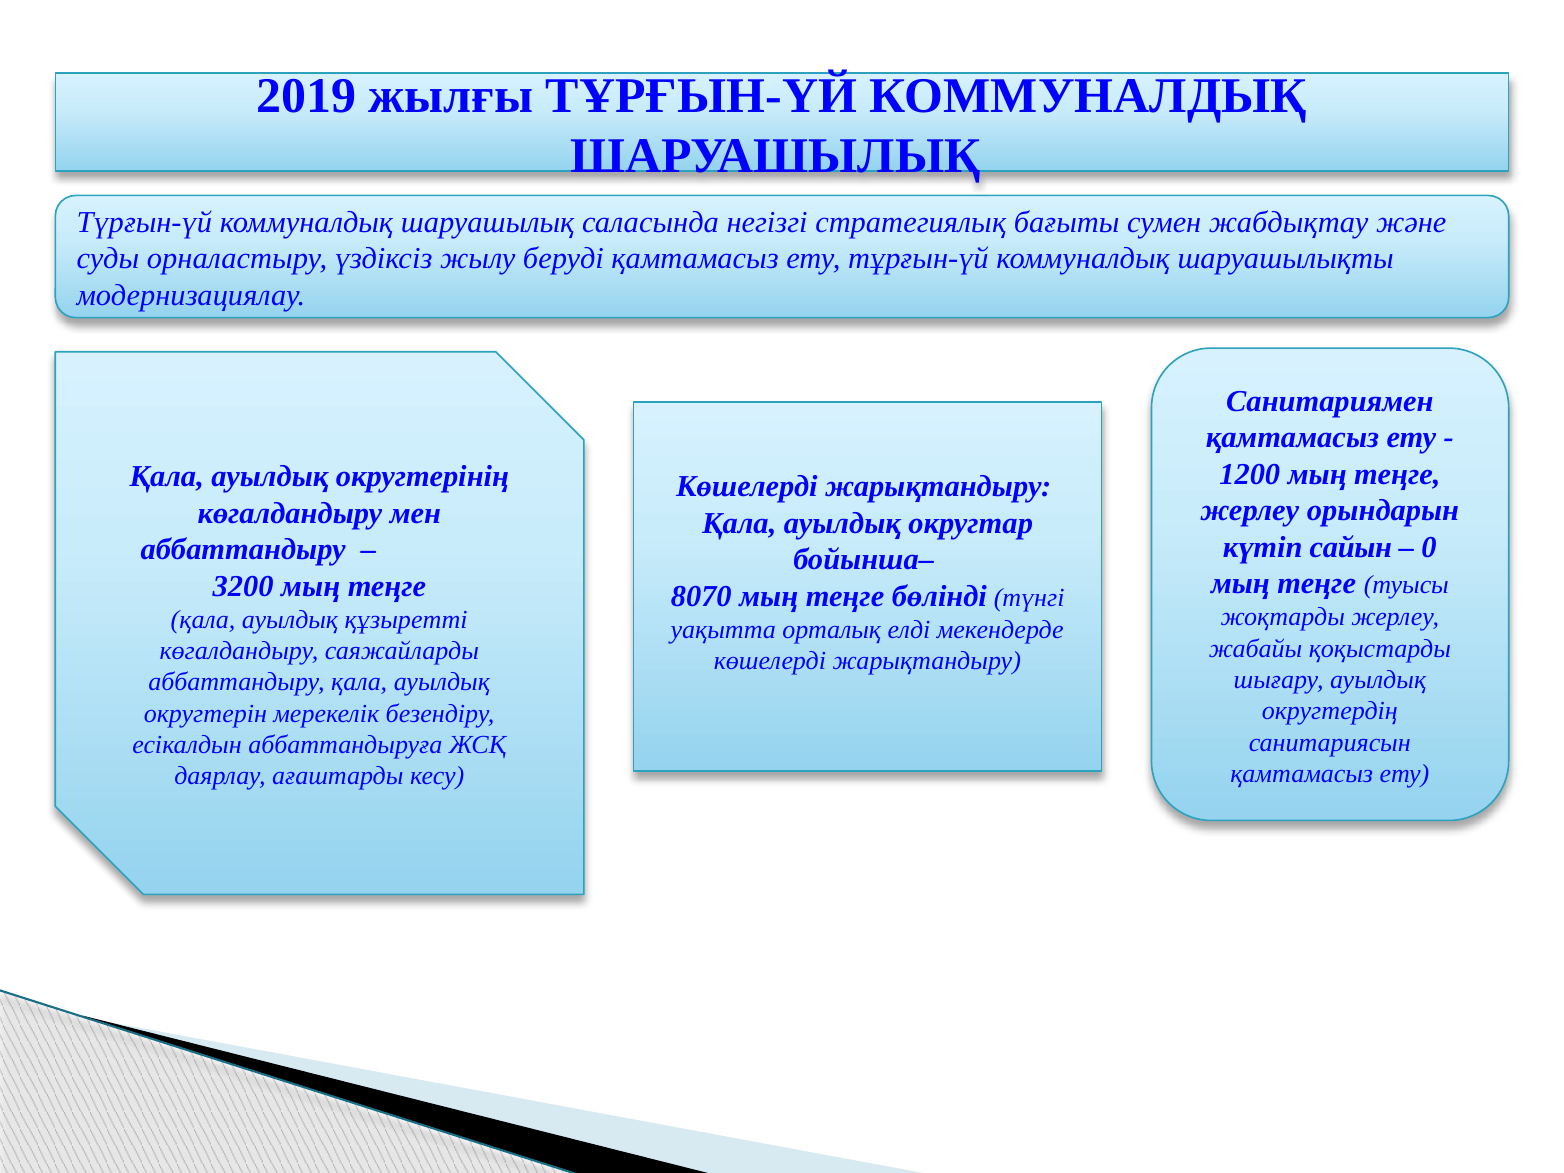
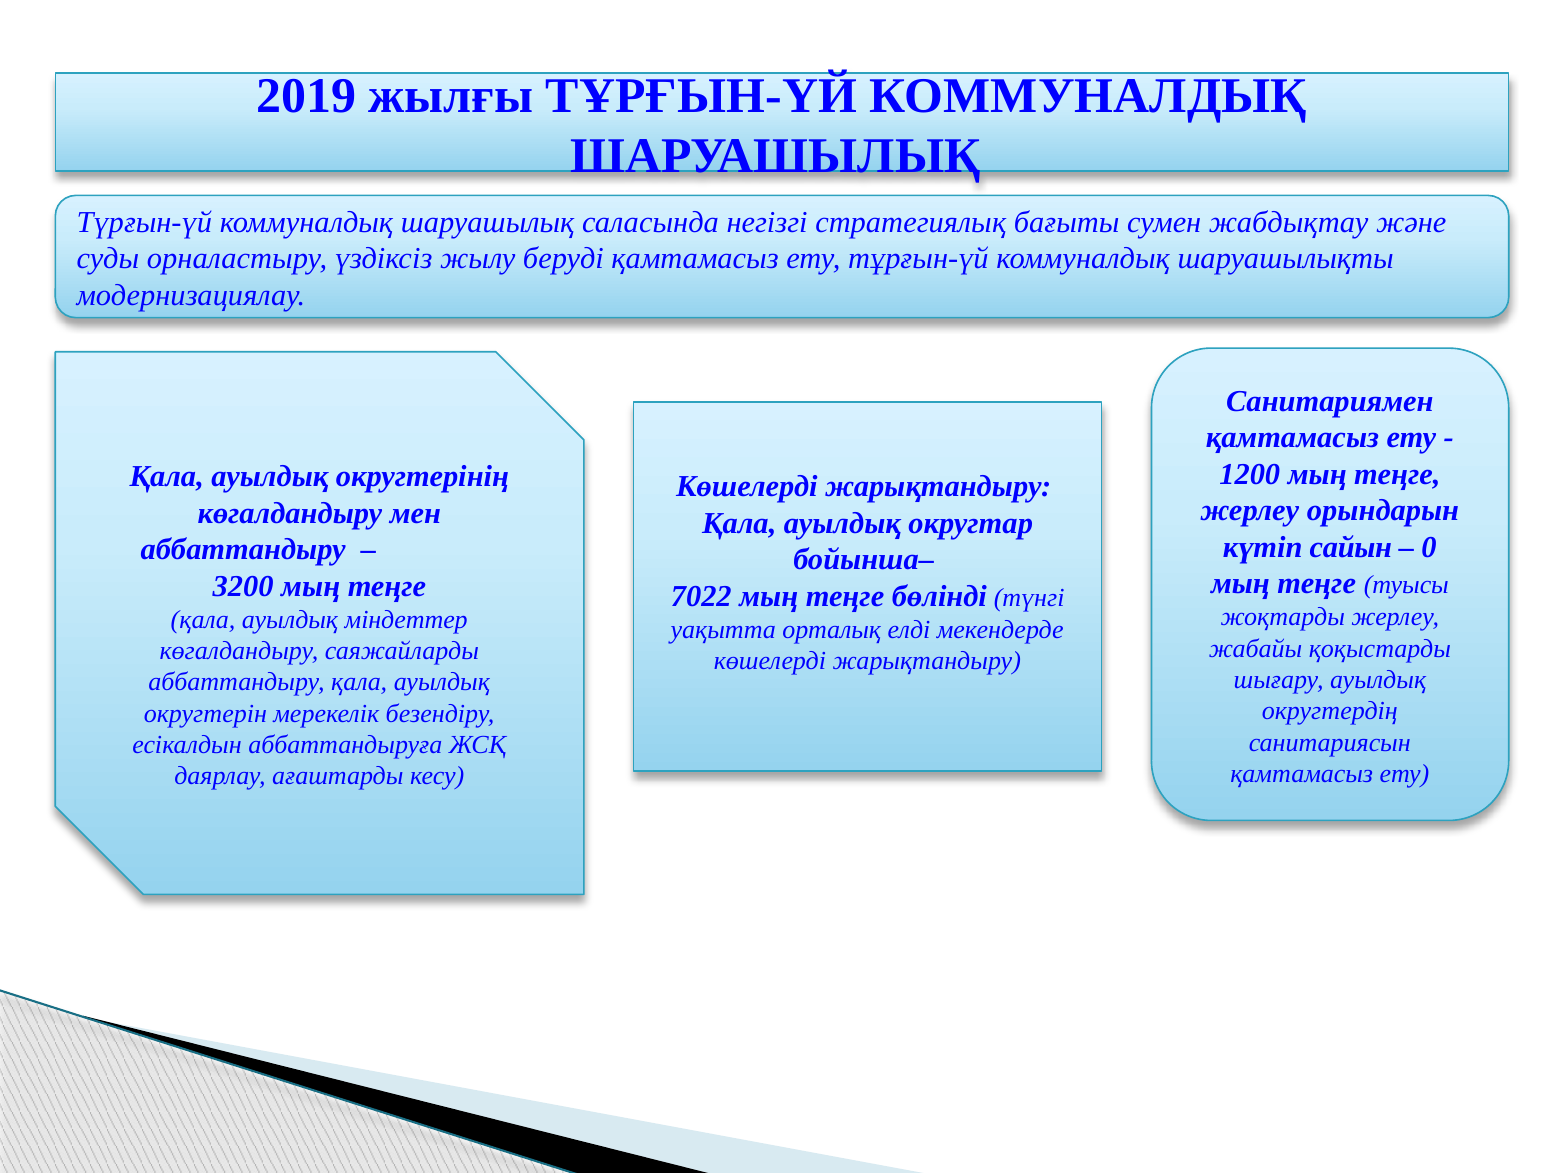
8070: 8070 -> 7022
құзыретті: құзыретті -> міндеттер
